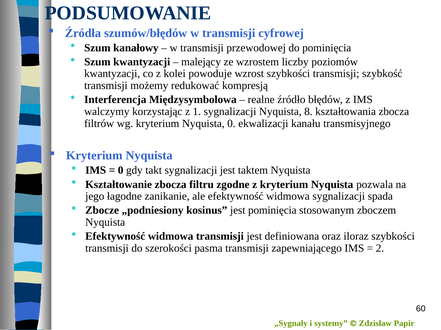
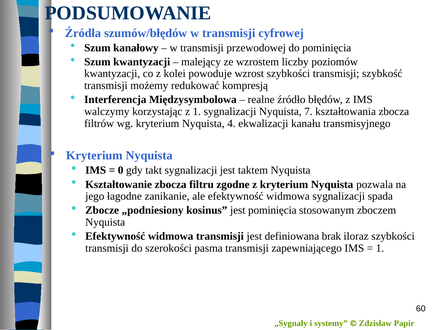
8: 8 -> 7
Nyquista 0: 0 -> 4
oraz: oraz -> brak
2 at (380, 249): 2 -> 1
